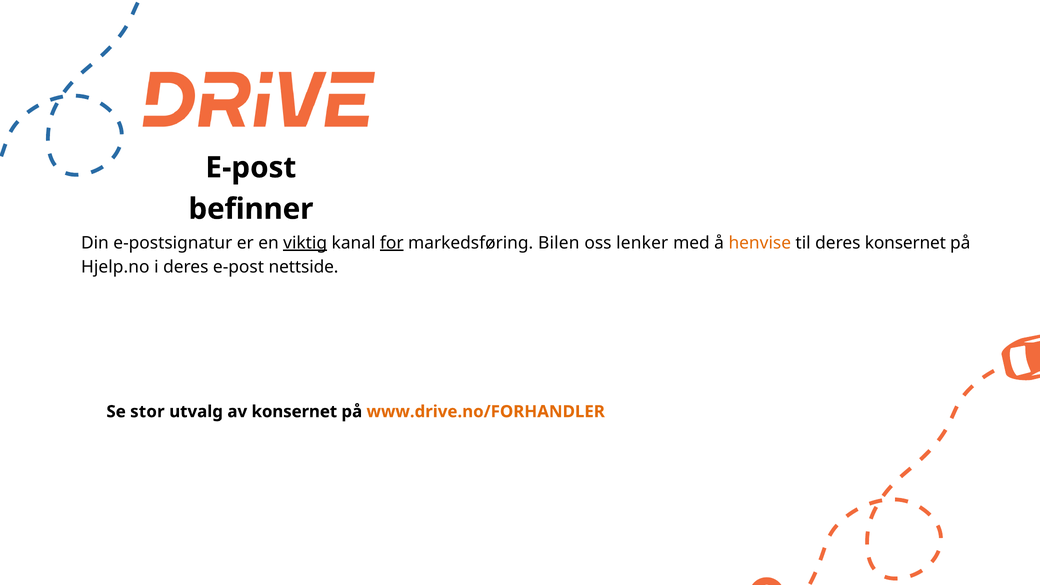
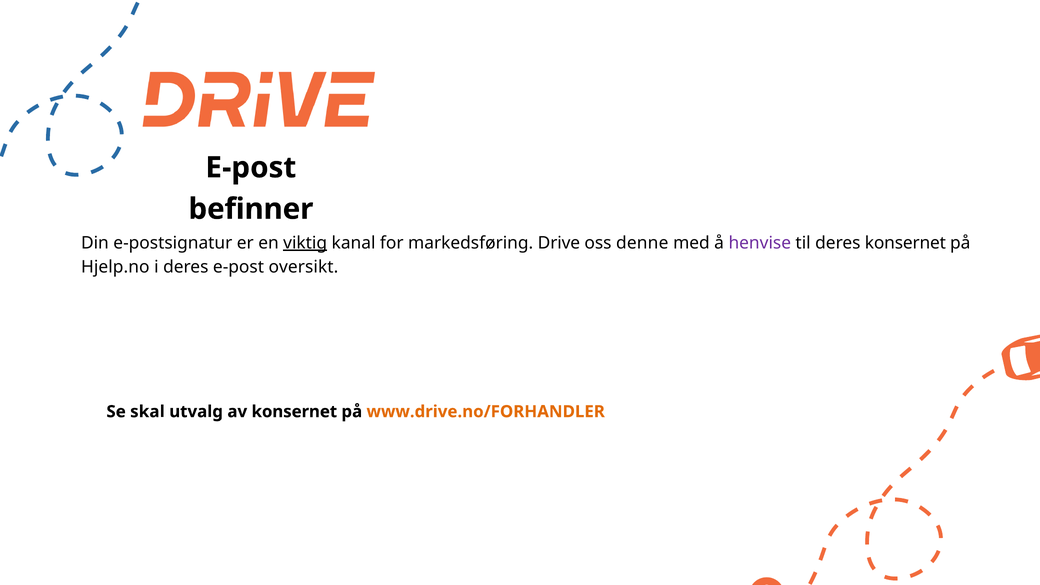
for underline: present -> none
Bilen: Bilen -> Drive
lenker: lenker -> denne
henvise colour: orange -> purple
nettside: nettside -> oversikt
stor: stor -> skal
